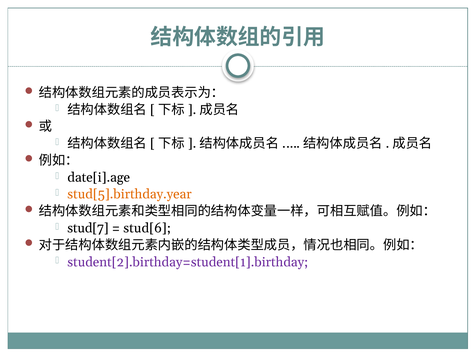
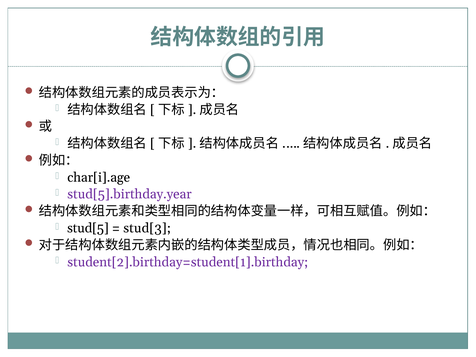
date[i].age: date[i].age -> char[i].age
stud[5].birthday.year colour: orange -> purple
stud[7: stud[7 -> stud[5
stud[6: stud[6 -> stud[3
